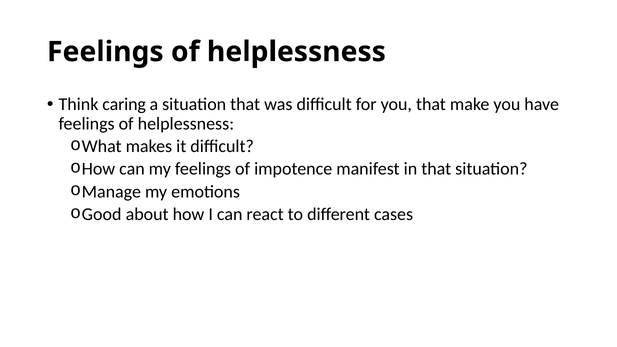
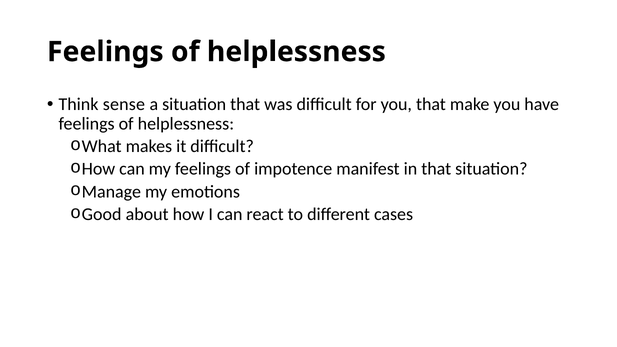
caring: caring -> sense
